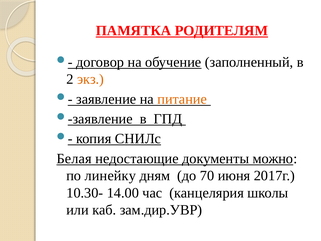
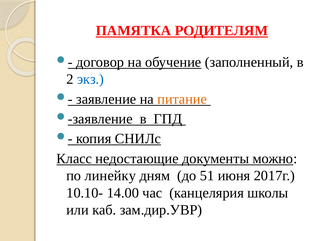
экз colour: orange -> blue
Белая: Белая -> Класс
70: 70 -> 51
10.30-: 10.30- -> 10.10-
